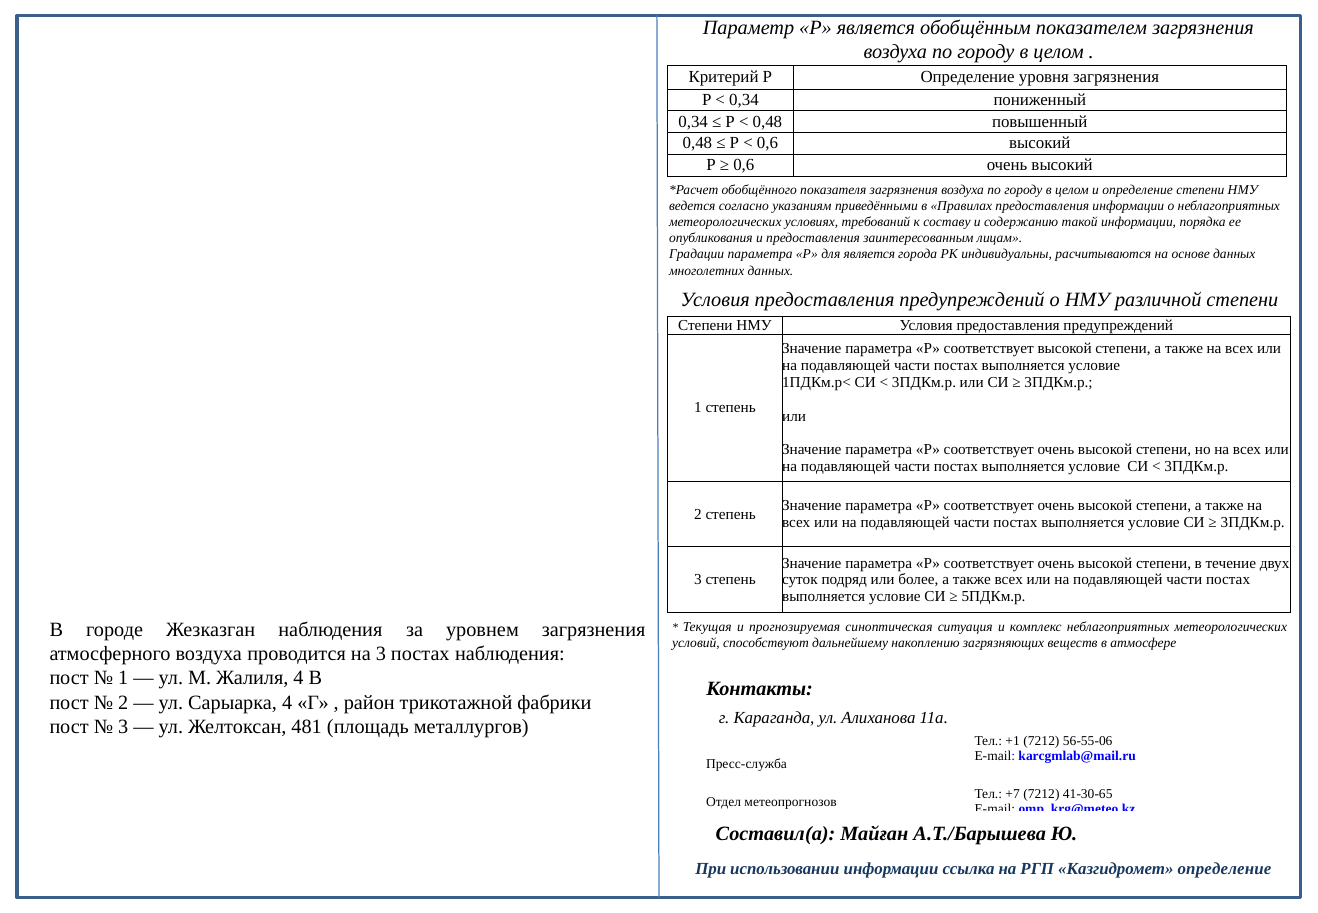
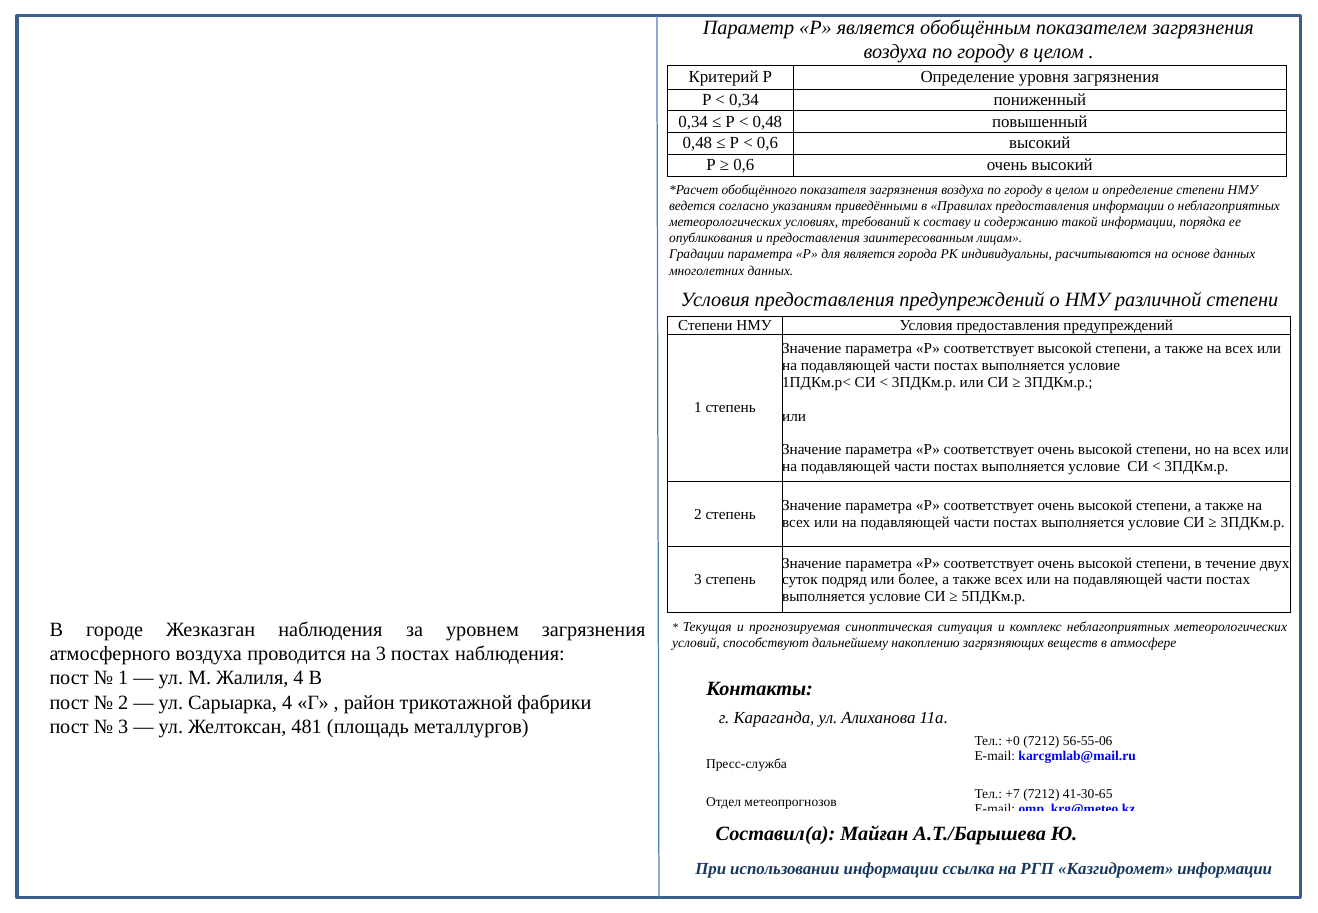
+1: +1 -> +0
Казгидромет определение: определение -> информации
